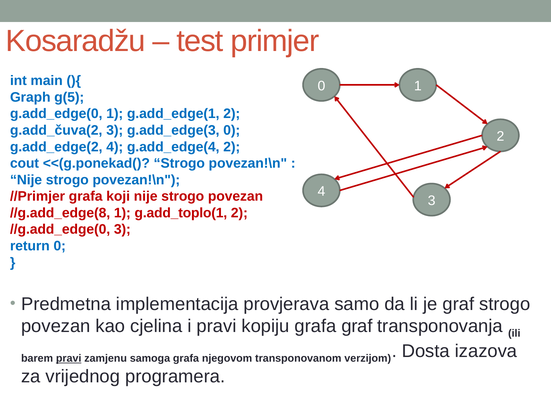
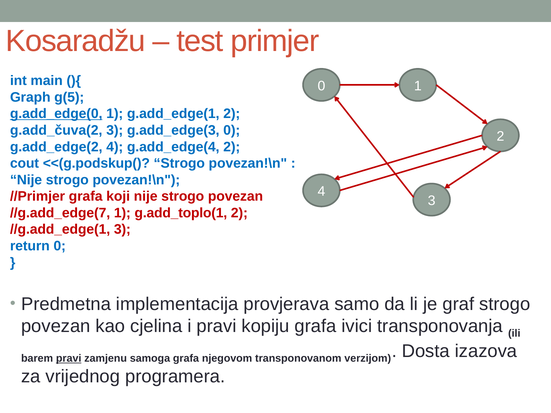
g.add_edge(0 underline: none -> present
<<(g.ponekad(: <<(g.ponekad( -> <<(g.podskup(
//g.add_edge(8: //g.add_edge(8 -> //g.add_edge(7
//g.add_edge(0: //g.add_edge(0 -> //g.add_edge(1
grafa graf: graf -> ivici
